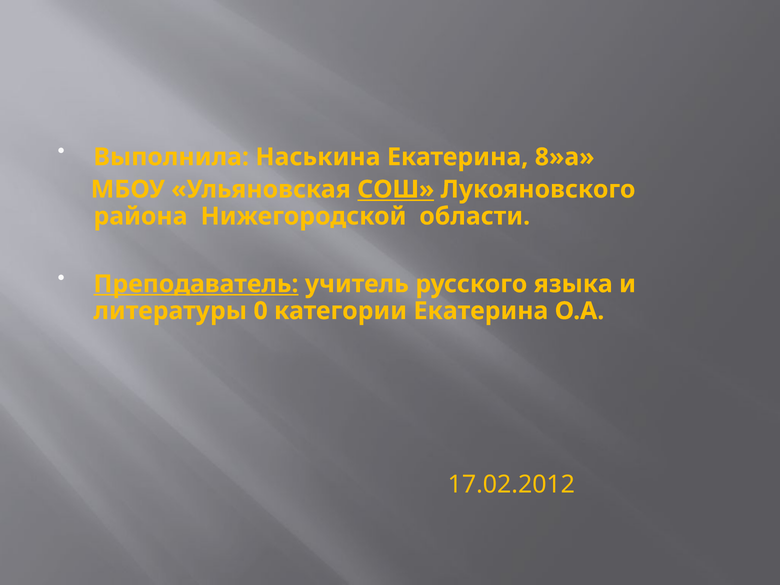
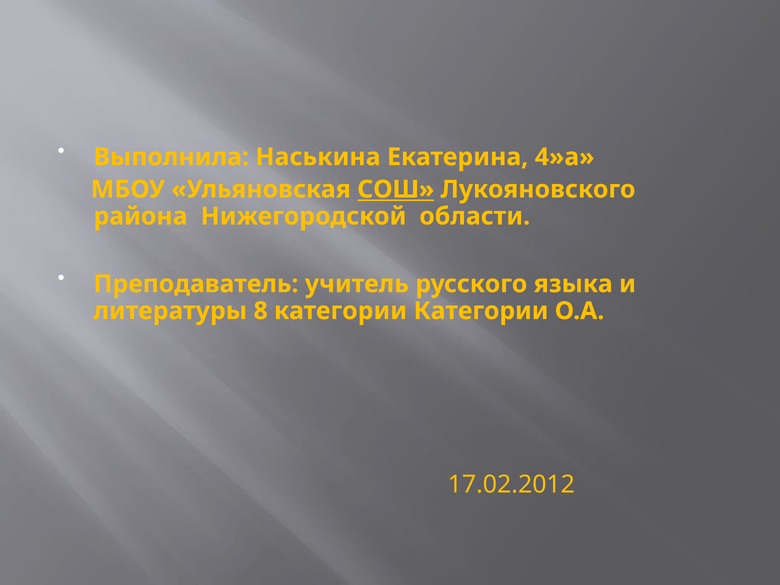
8»а: 8»а -> 4»а
Преподаватель underline: present -> none
0: 0 -> 8
категории Екатерина: Екатерина -> Категории
